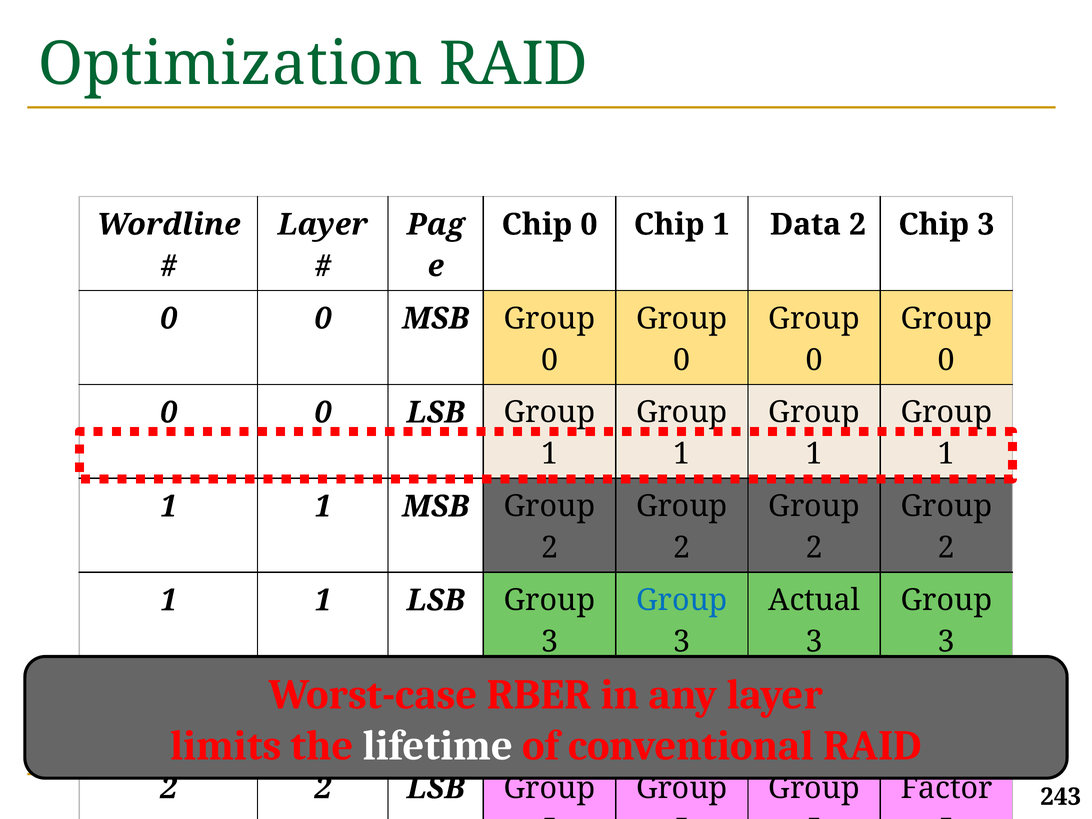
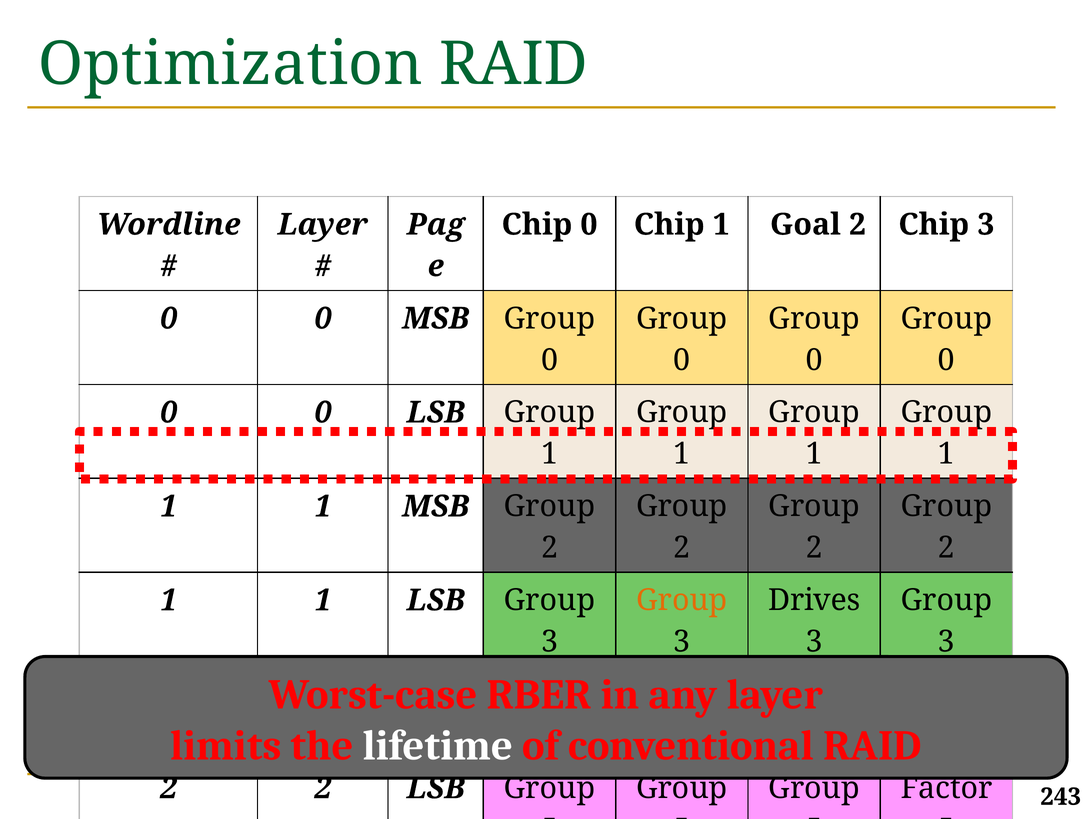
Data: Data -> Goal
Group at (682, 600) colour: blue -> orange
Actual: Actual -> Drives
